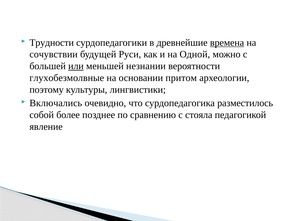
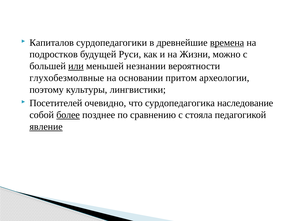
Трудности: Трудности -> Капиталов
сочувствии: сочувствии -> подростков
Одной: Одной -> Жизни
Включались: Включались -> Посетителей
разместилось: разместилось -> наследование
более underline: none -> present
явление underline: none -> present
